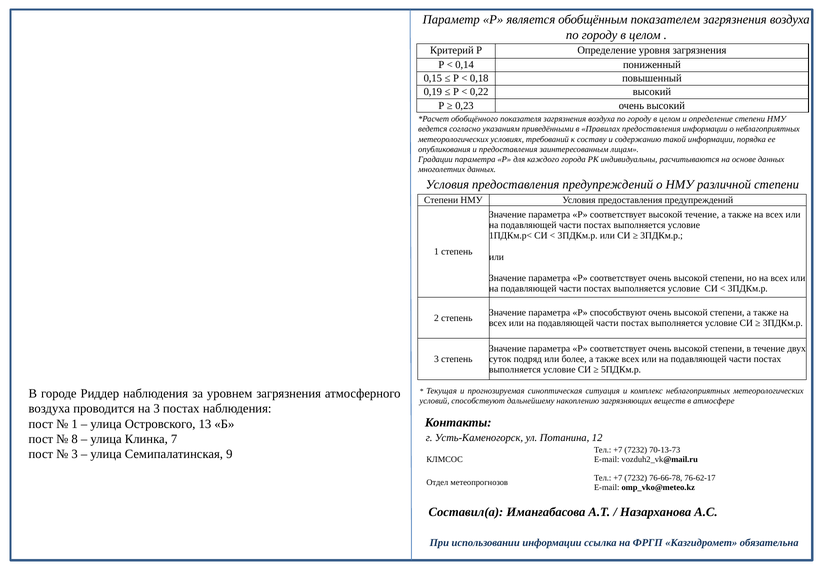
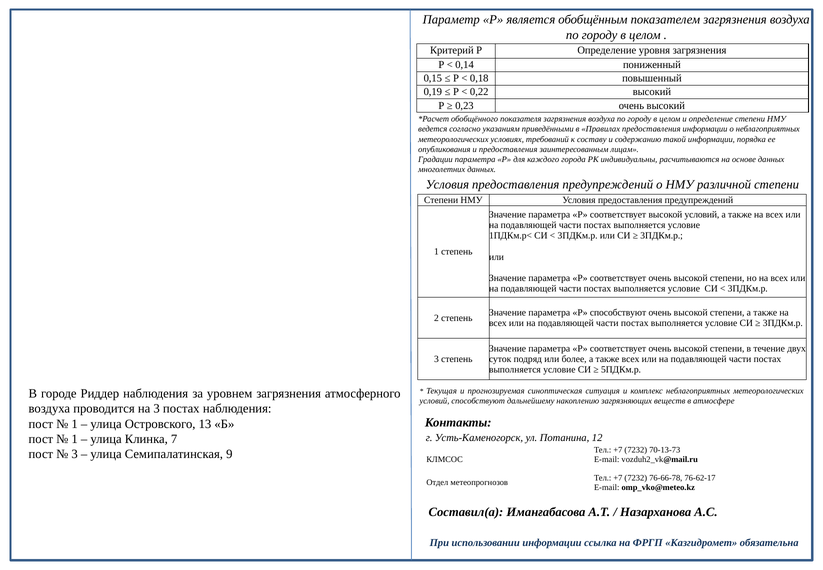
высокой течение: течение -> условий
8 at (75, 439): 8 -> 1
